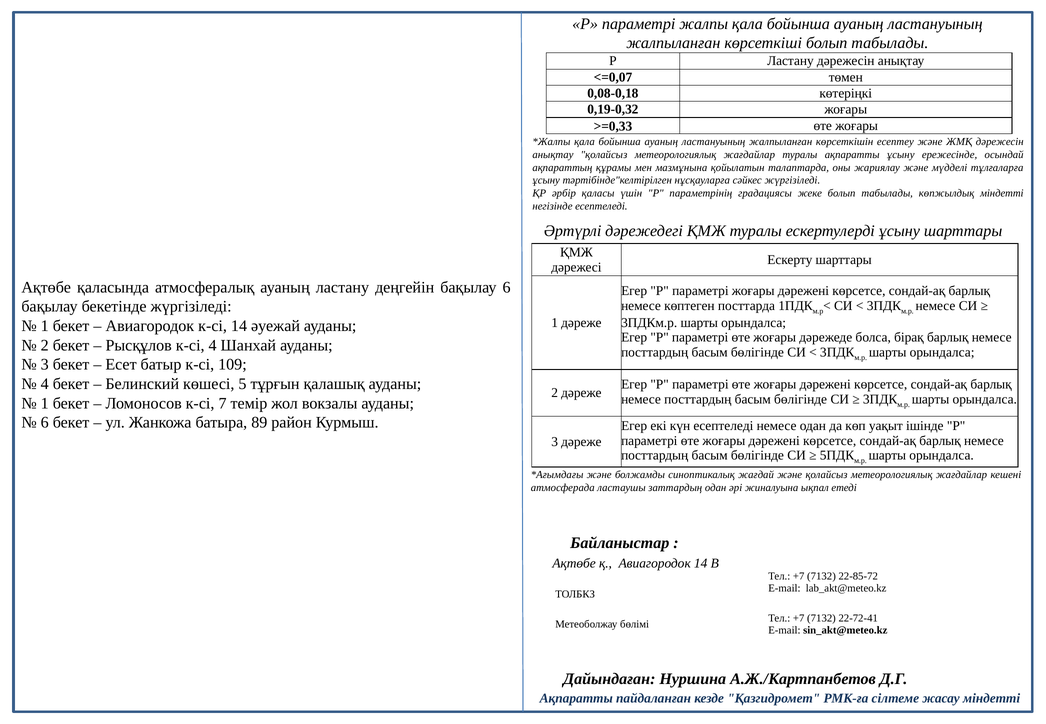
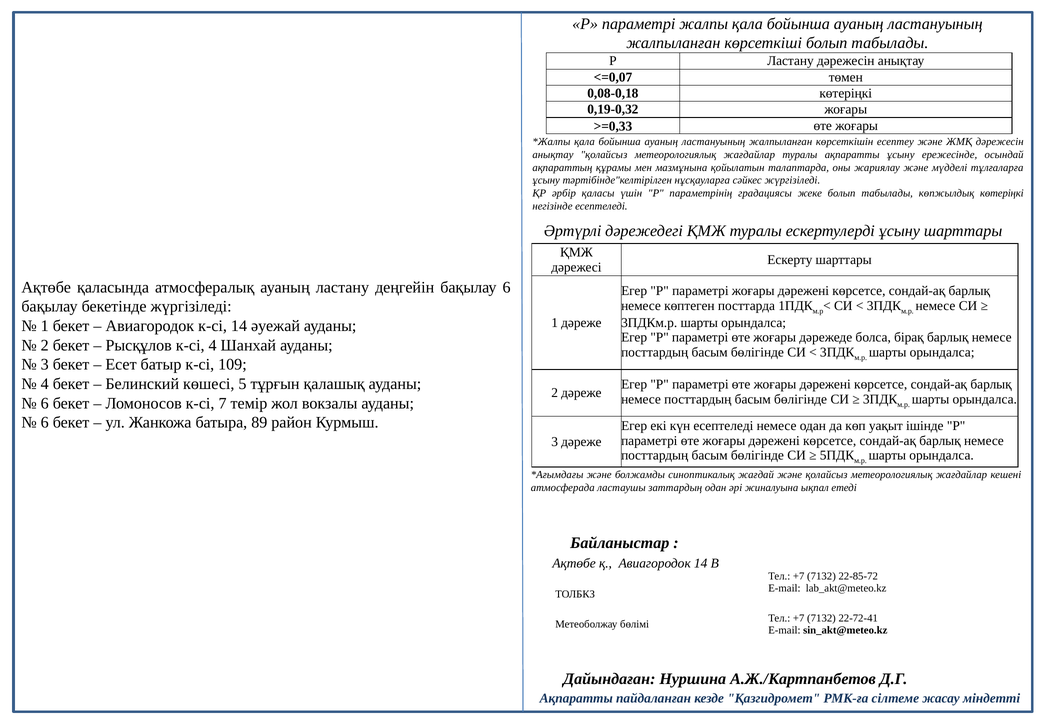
көпжылдық міндетті: міндетті -> көтеріңкі
1 at (45, 403): 1 -> 6
